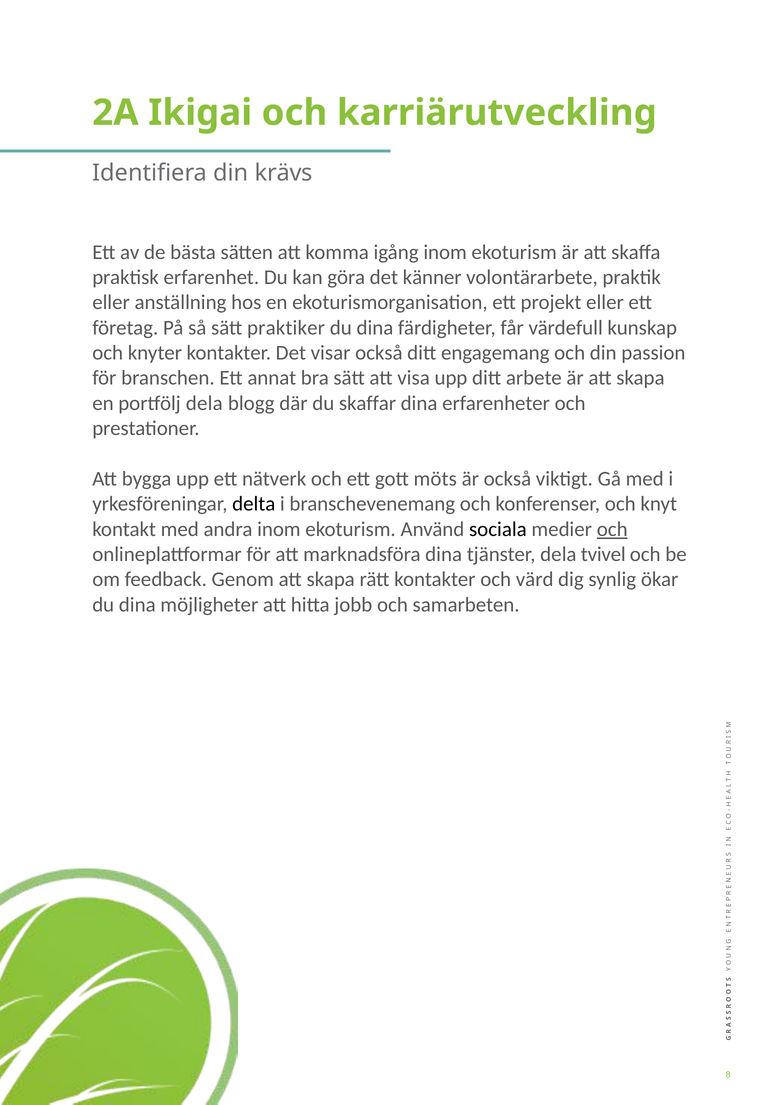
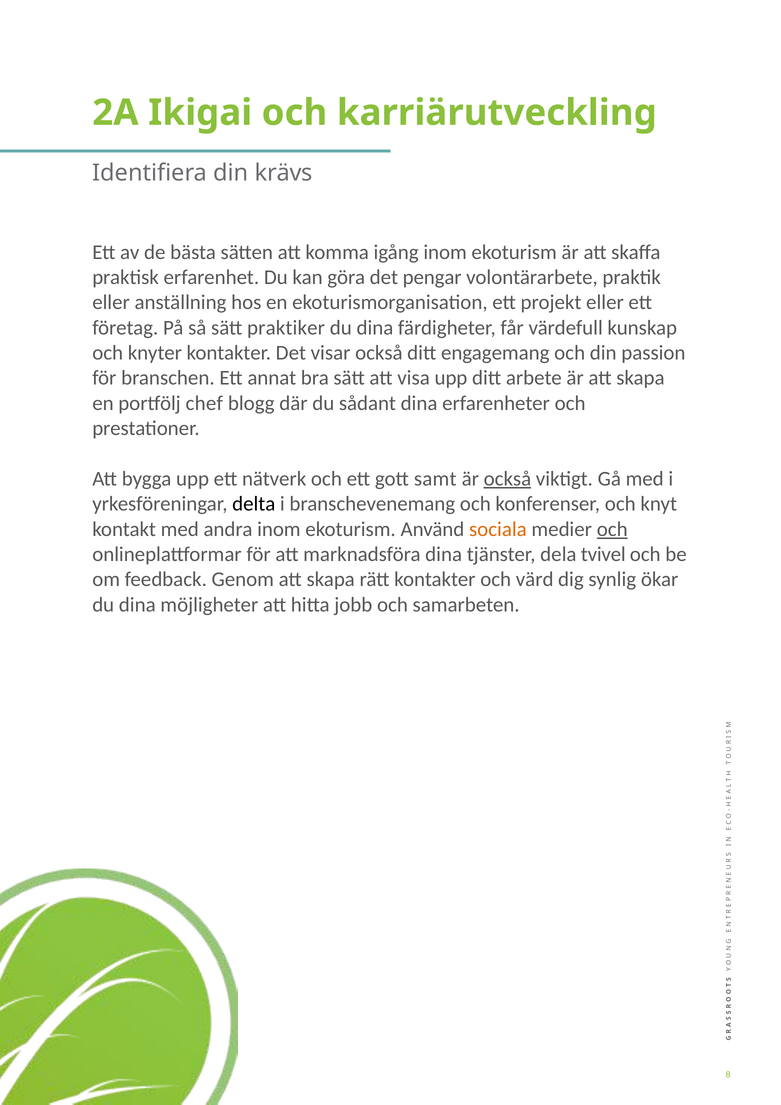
känner: känner -> pengar
portfölj dela: dela -> chef
skaffar: skaffar -> sådant
möts: möts -> samt
också at (507, 479) underline: none -> present
sociala colour: black -> orange
